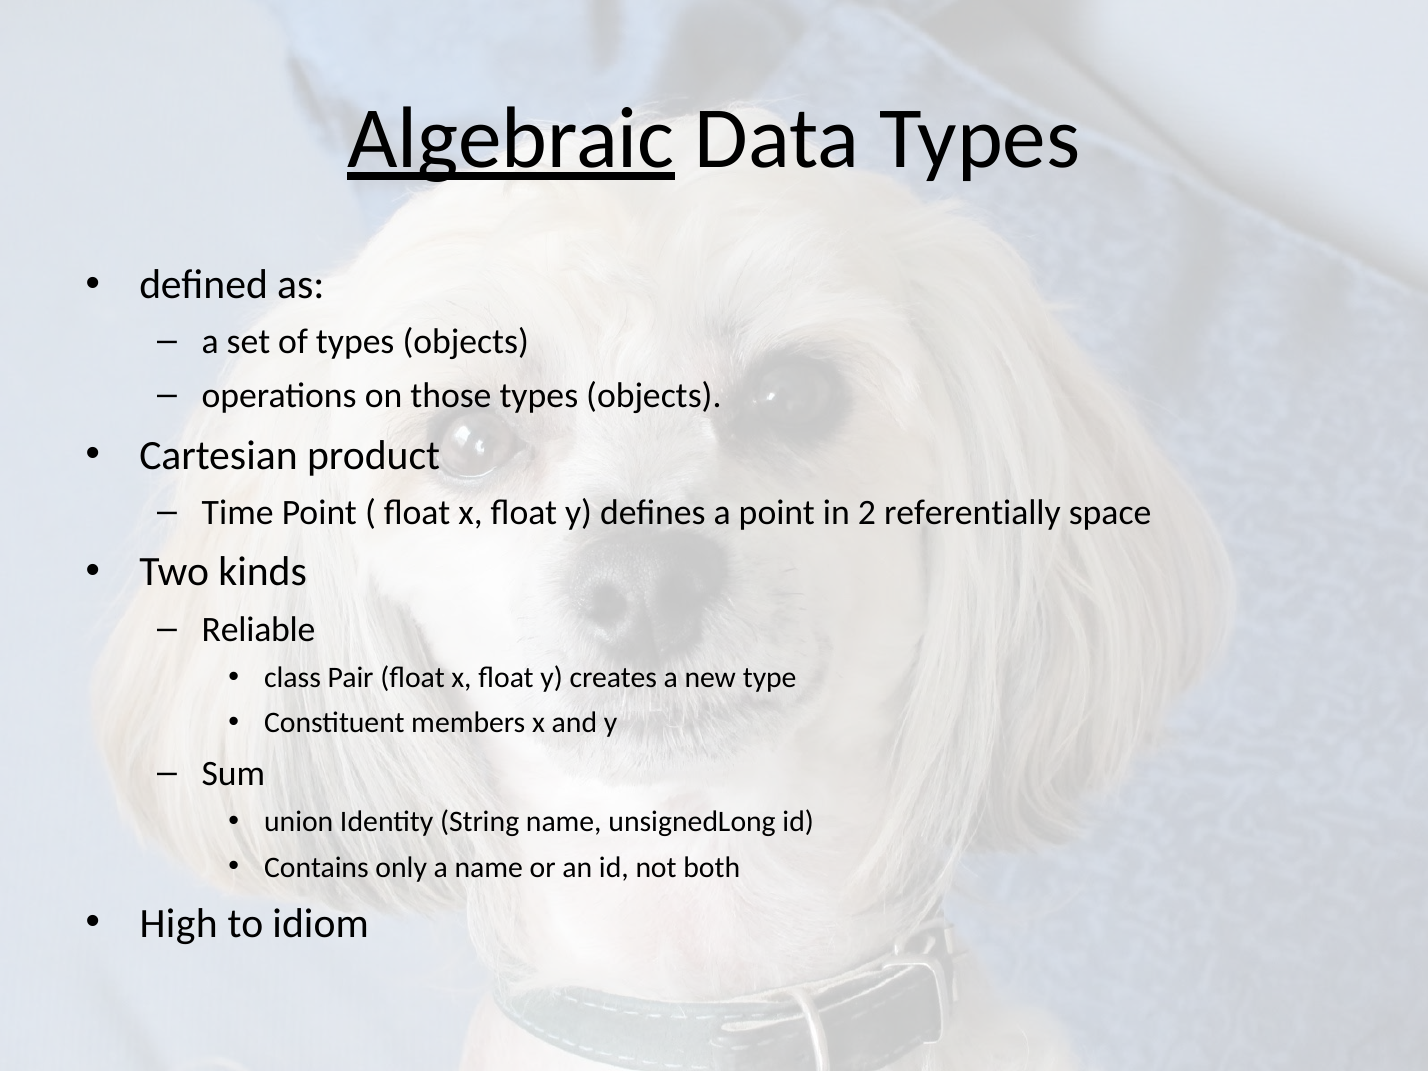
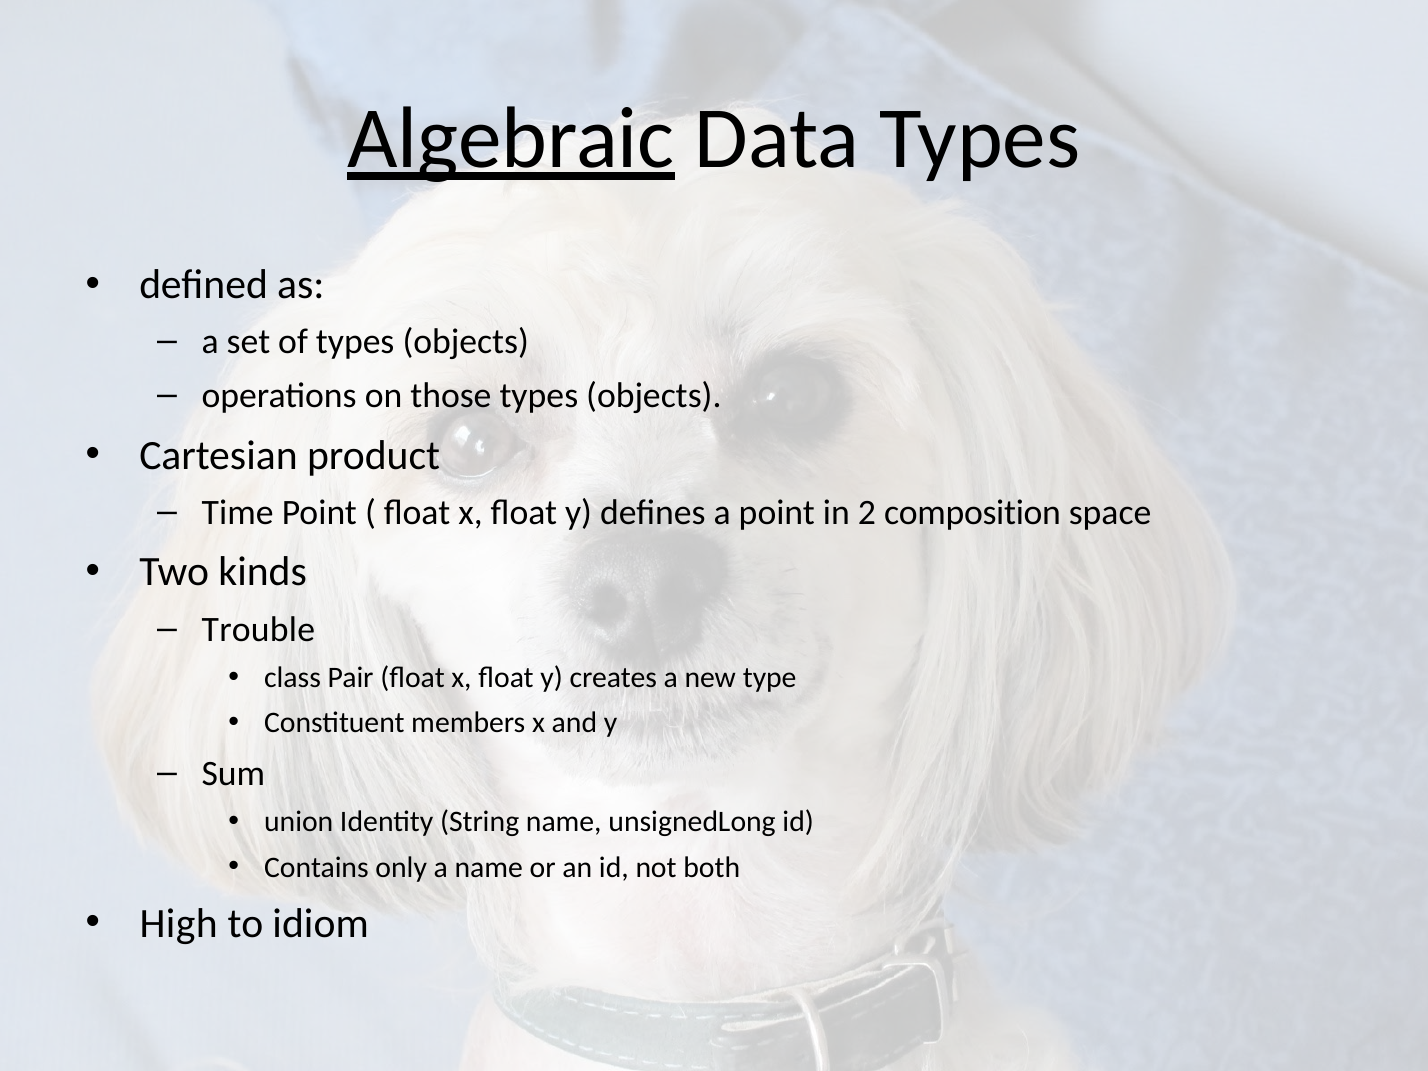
referentially: referentially -> composition
Reliable: Reliable -> Trouble
